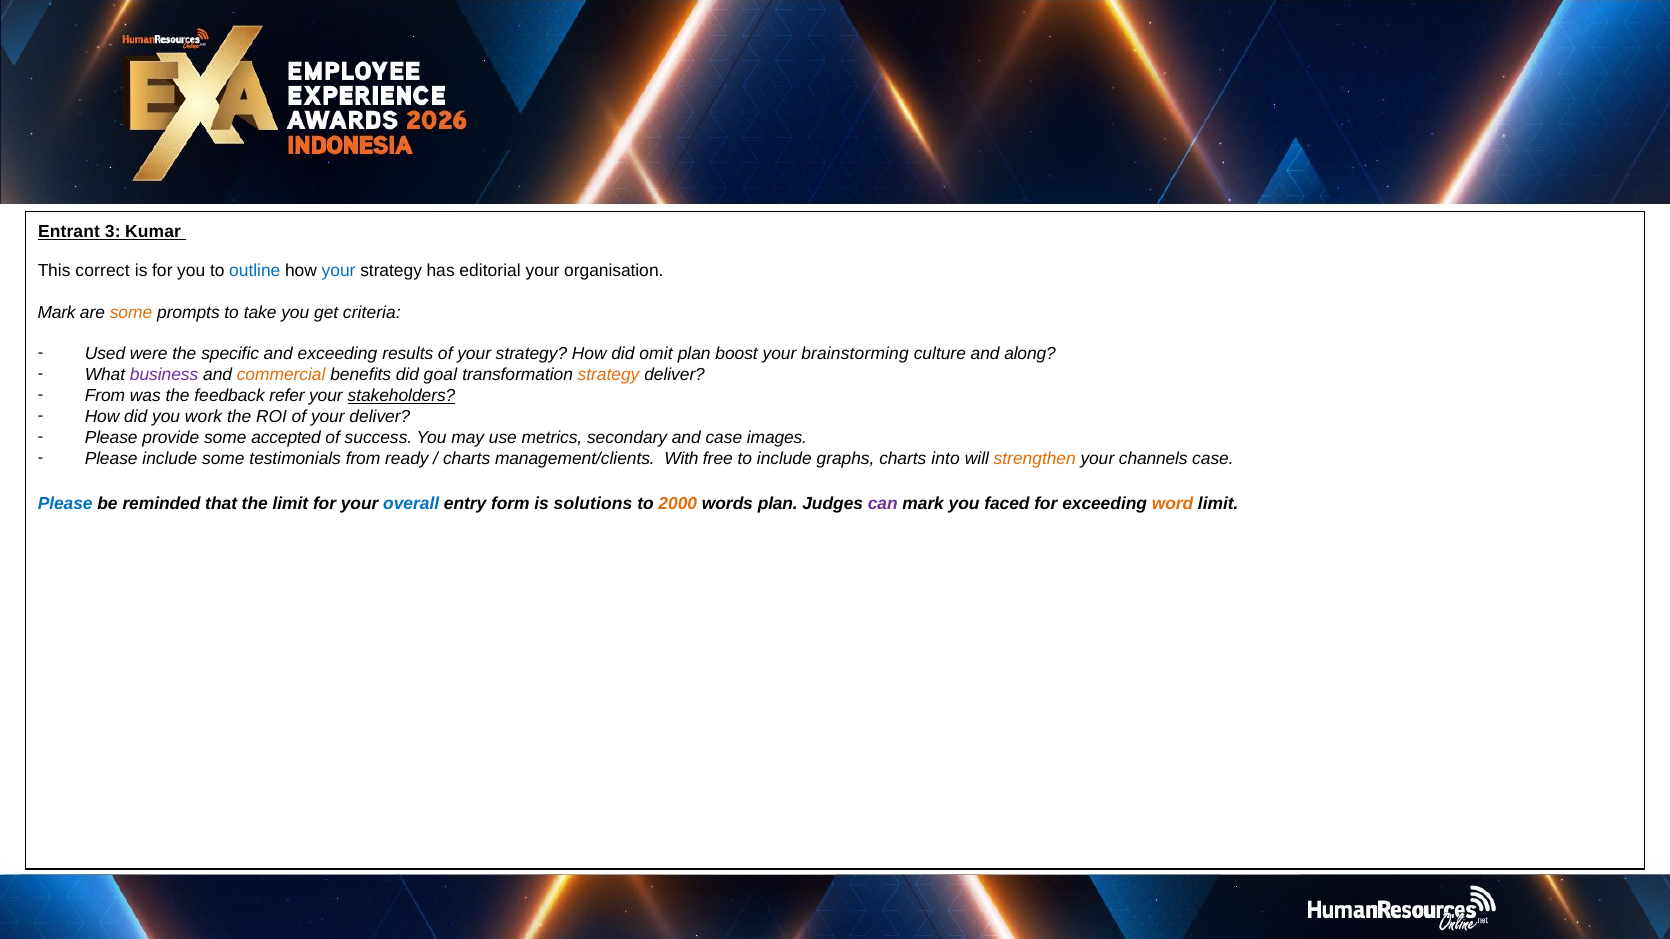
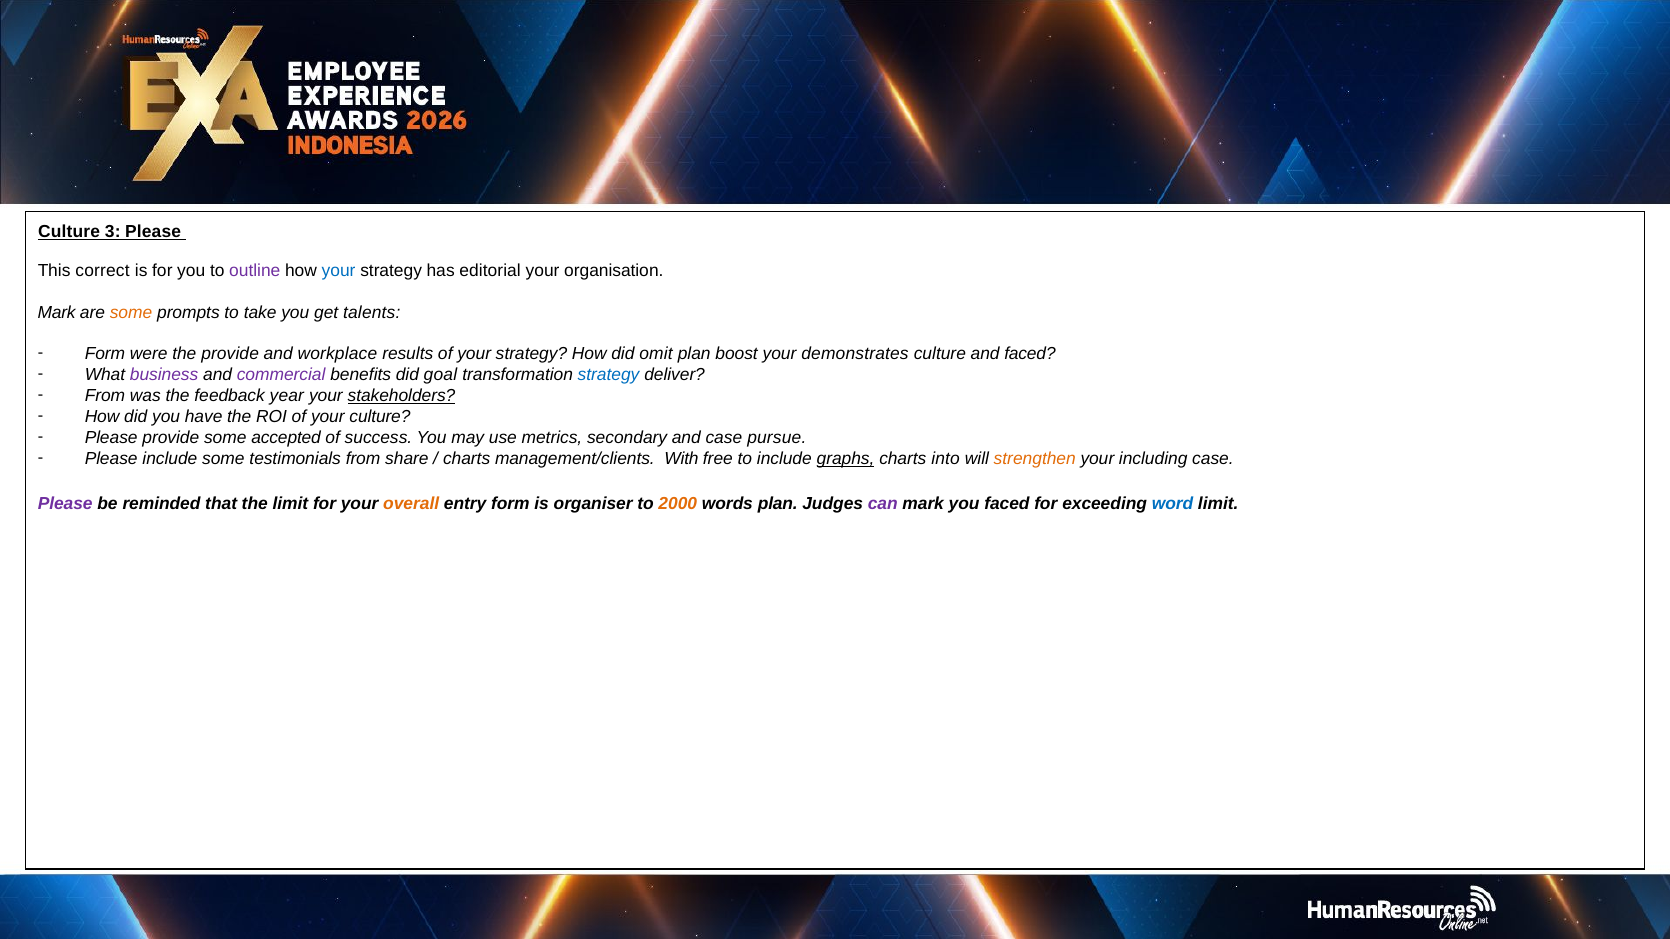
Entrant at (69, 232): Entrant -> Culture
3 Kumar: Kumar -> Please
outline colour: blue -> purple
criteria: criteria -> talents
Used at (105, 354): Used -> Form
the specific: specific -> provide
and exceeding: exceeding -> workplace
brainstorming: brainstorming -> demonstrates
and along: along -> faced
commercial colour: orange -> purple
strategy at (609, 375) colour: orange -> blue
refer: refer -> year
work: work -> have
your deliver: deliver -> culture
images: images -> pursue
ready: ready -> share
graphs underline: none -> present
channels: channels -> including
Please at (65, 504) colour: blue -> purple
overall colour: blue -> orange
solutions: solutions -> organiser
word colour: orange -> blue
